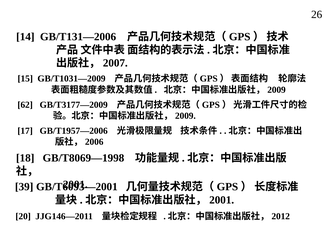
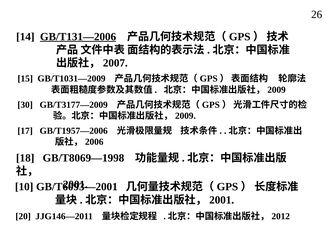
GB/T131—2006 underline: none -> present
62: 62 -> 30
39: 39 -> 10
